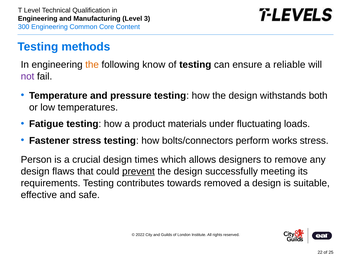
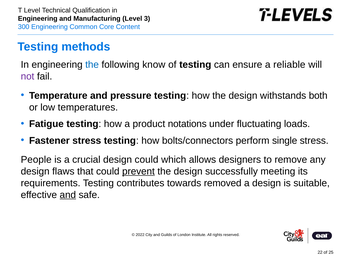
the at (92, 65) colour: orange -> blue
materials: materials -> notations
works: works -> single
Person: Person -> People
design times: times -> could
and at (68, 194) underline: none -> present
